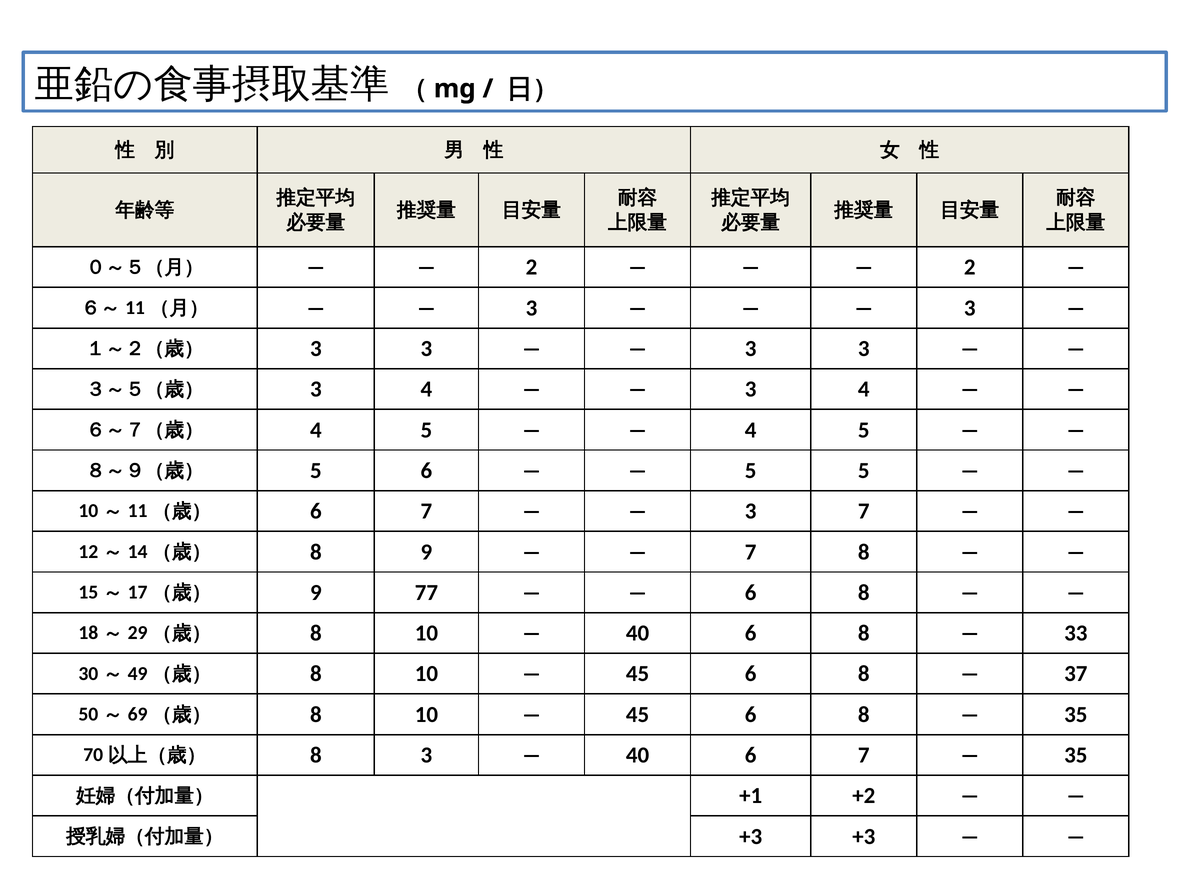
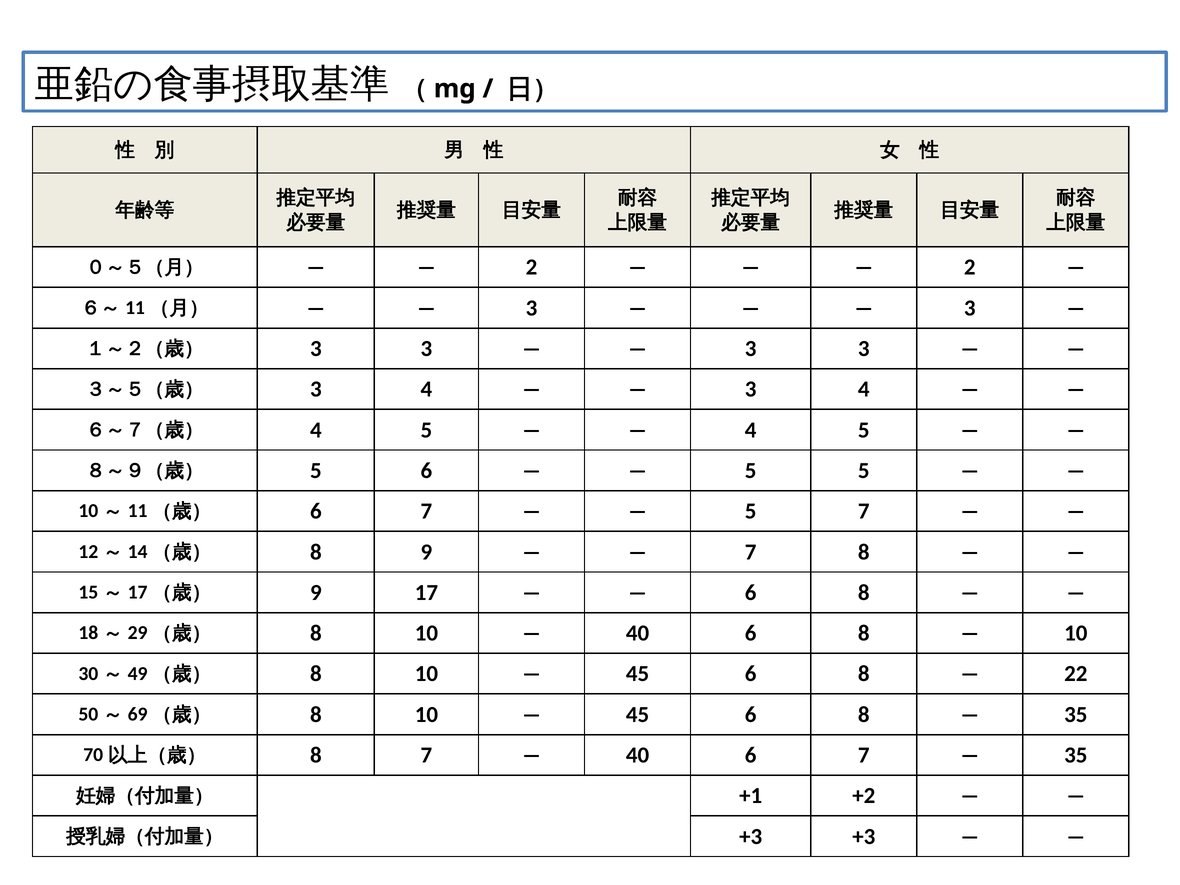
3 at (751, 511): 3 -> 5
77: 77 -> 17
33 at (1076, 633): 33 -> 10
37: 37 -> 22
8 3: 3 -> 7
